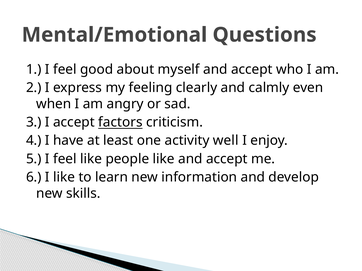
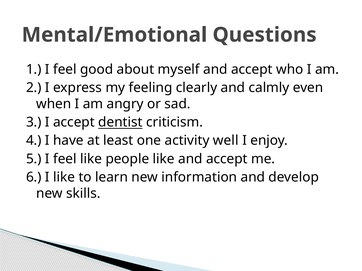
factors: factors -> dentist
